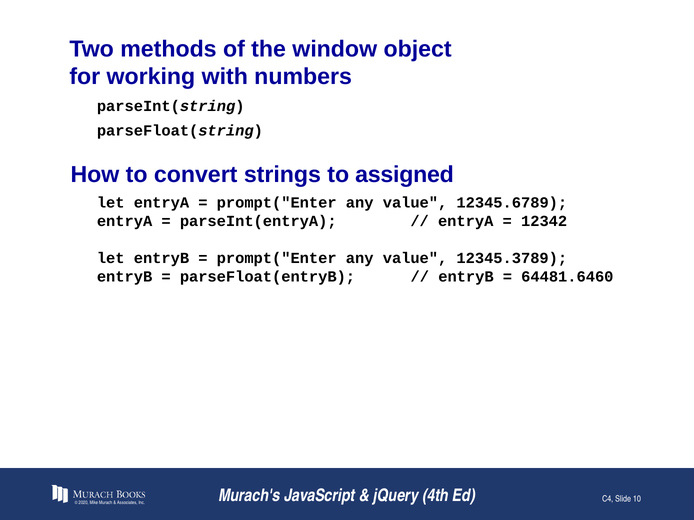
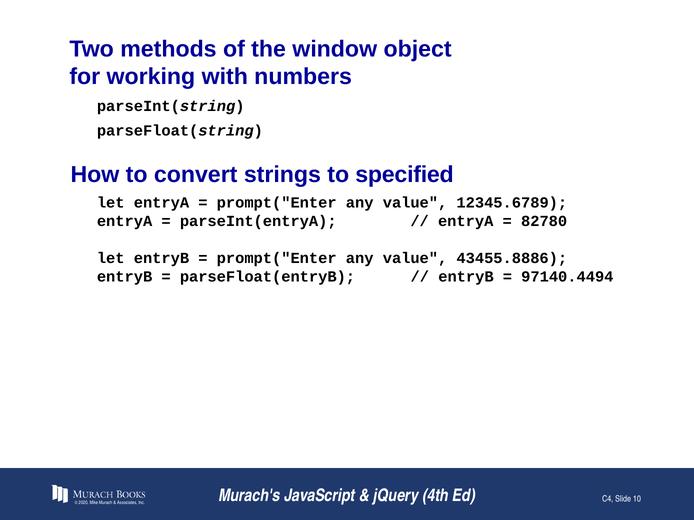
assigned: assigned -> specified
12342: 12342 -> 82780
12345.3789: 12345.3789 -> 43455.8886
64481.6460: 64481.6460 -> 97140.4494
